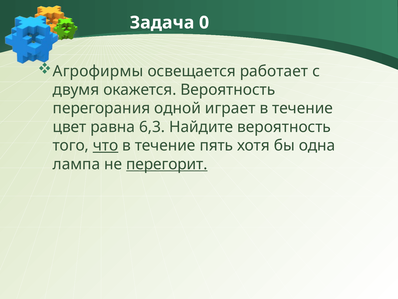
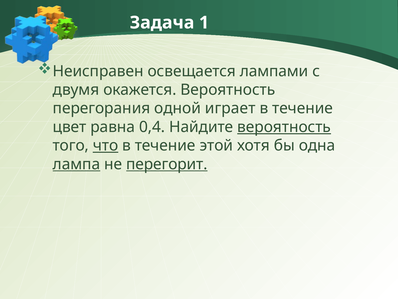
0: 0 -> 1
Агрофирмы: Агрофирмы -> Неисправен
работает: работает -> лампами
6,3: 6,3 -> 0,4
вероятность at (284, 127) underline: none -> present
пять: пять -> этой
лампа underline: none -> present
